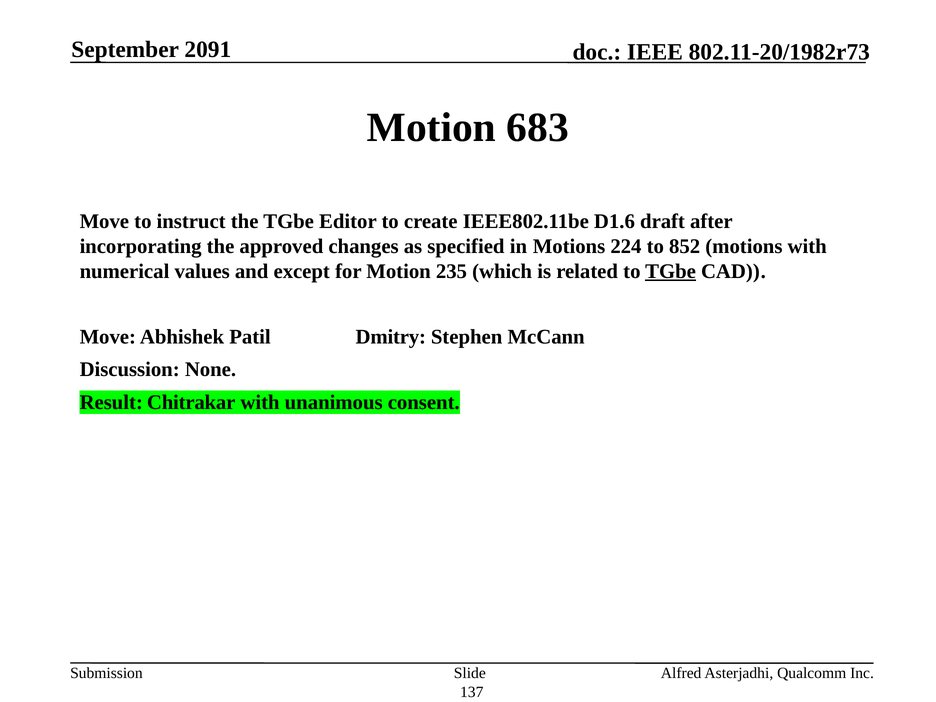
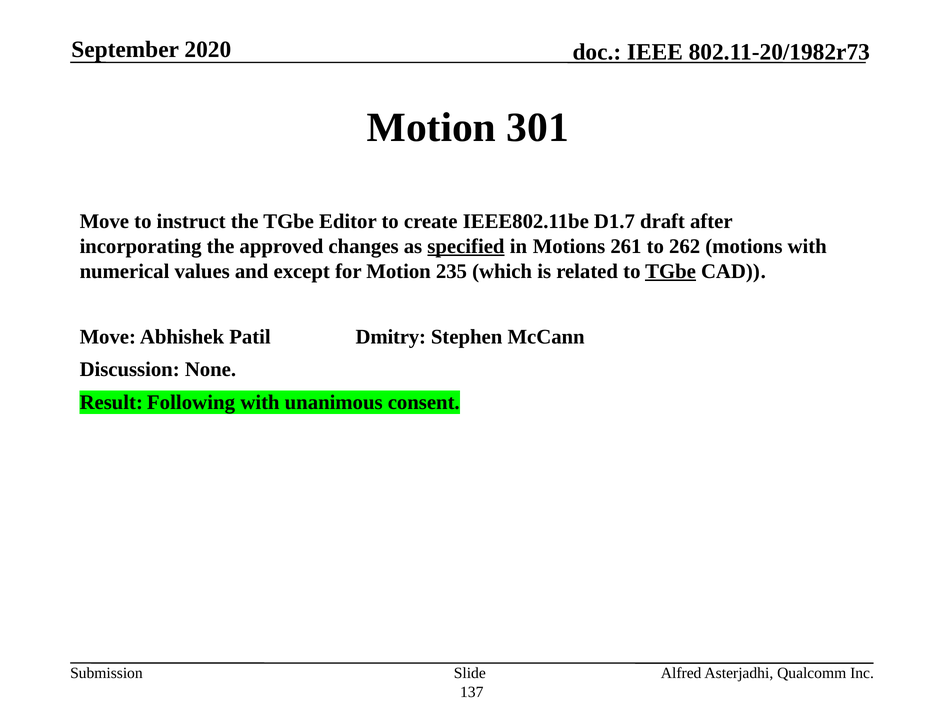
2091: 2091 -> 2020
683: 683 -> 301
D1.6: D1.6 -> D1.7
specified underline: none -> present
224: 224 -> 261
852: 852 -> 262
Chitrakar: Chitrakar -> Following
